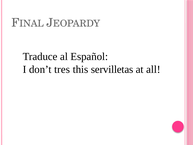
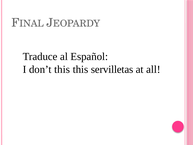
don’t tres: tres -> this
